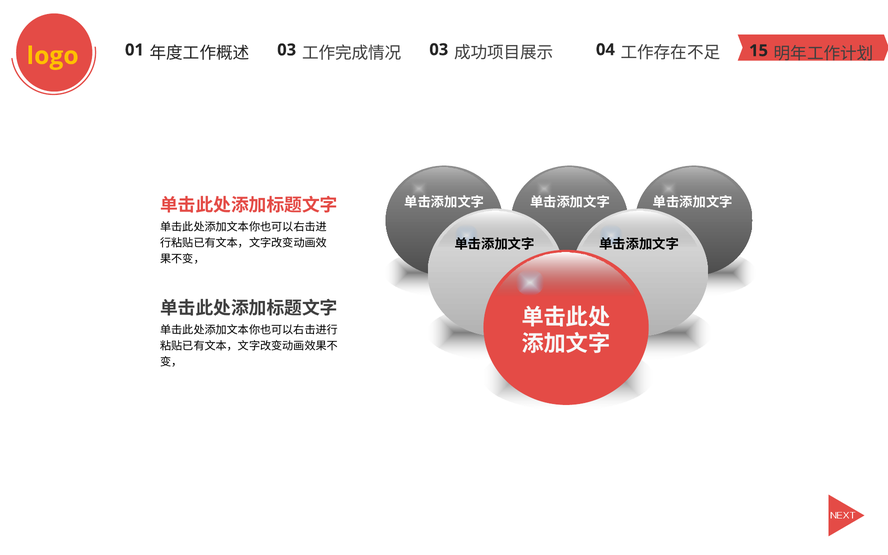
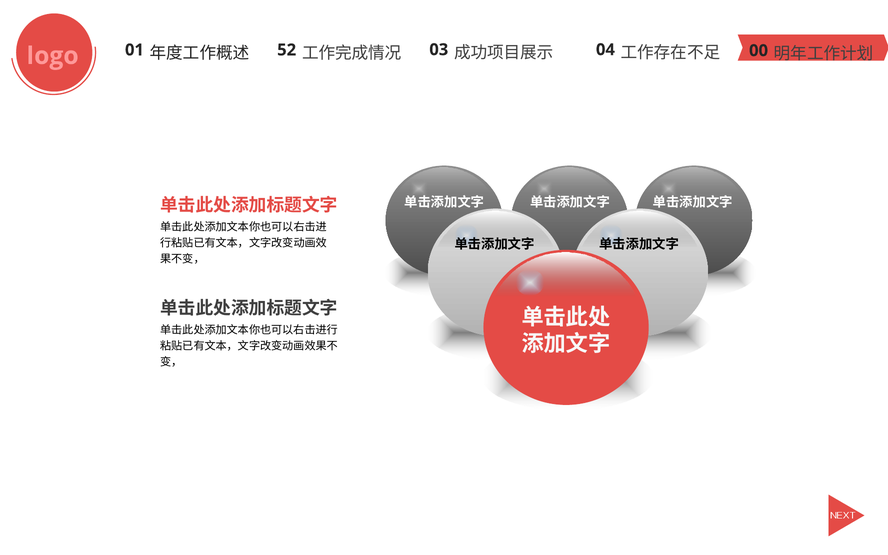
logo colour: yellow -> pink
03 at (287, 50): 03 -> 52
15: 15 -> 00
